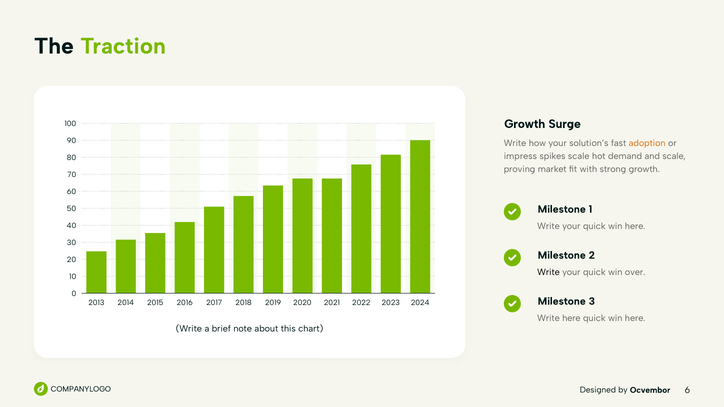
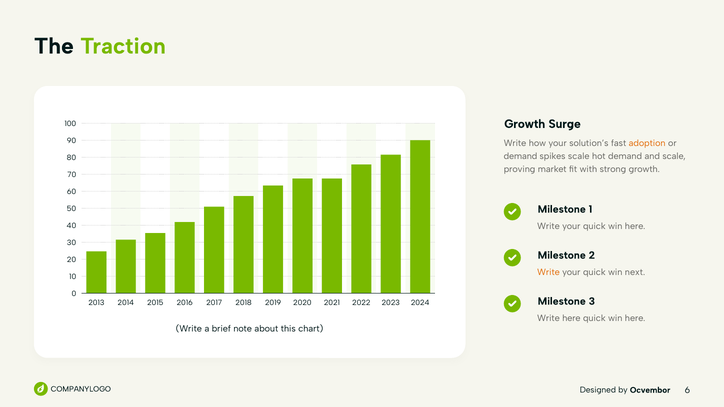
impress at (520, 156): impress -> demand
Write at (549, 272) colour: black -> orange
over: over -> next
